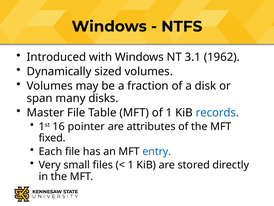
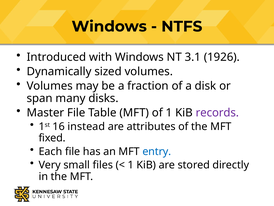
1962: 1962 -> 1926
records colour: blue -> purple
pointer: pointer -> instead
